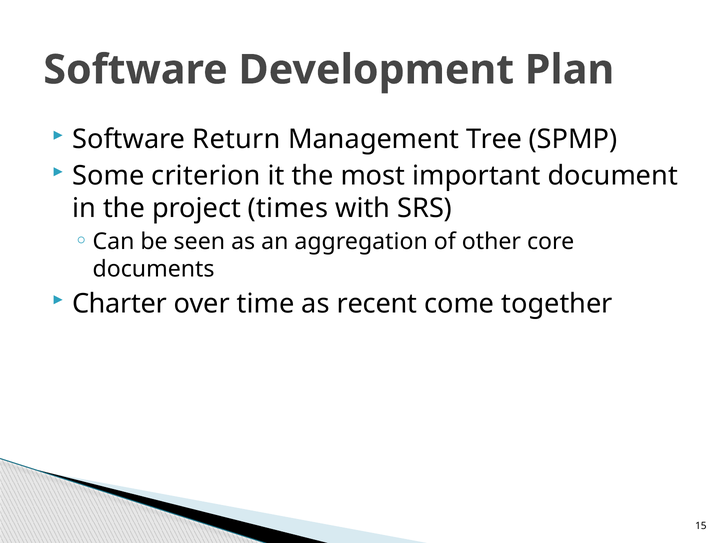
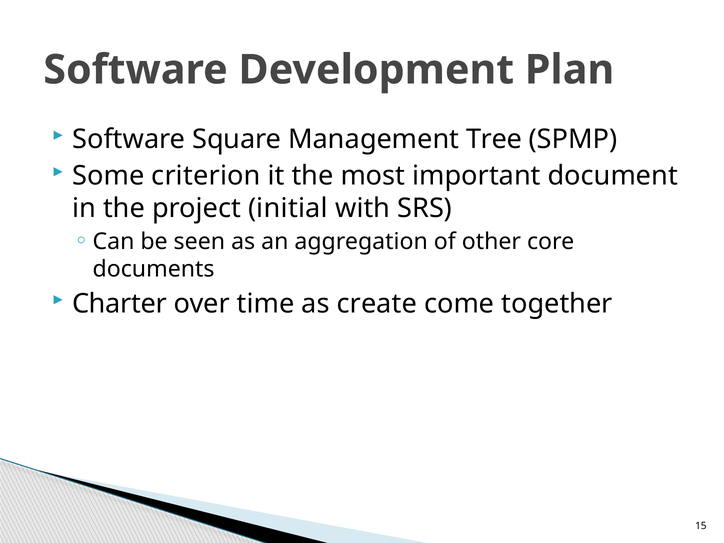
Return: Return -> Square
times: times -> initial
recent: recent -> create
